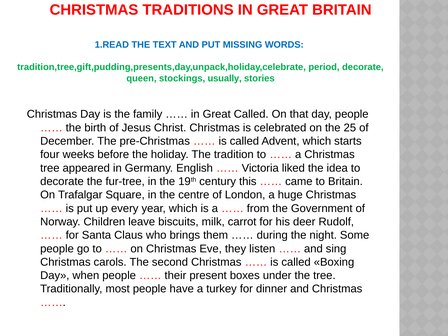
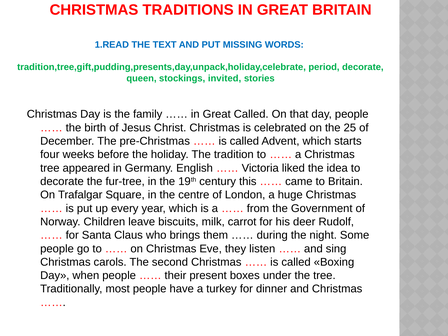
usually: usually -> invited
